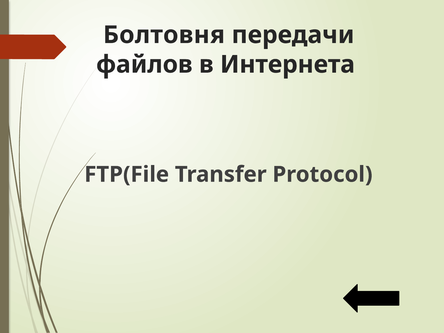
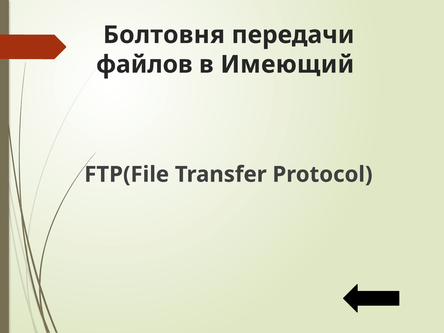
Интернета: Интернета -> Имеющий
